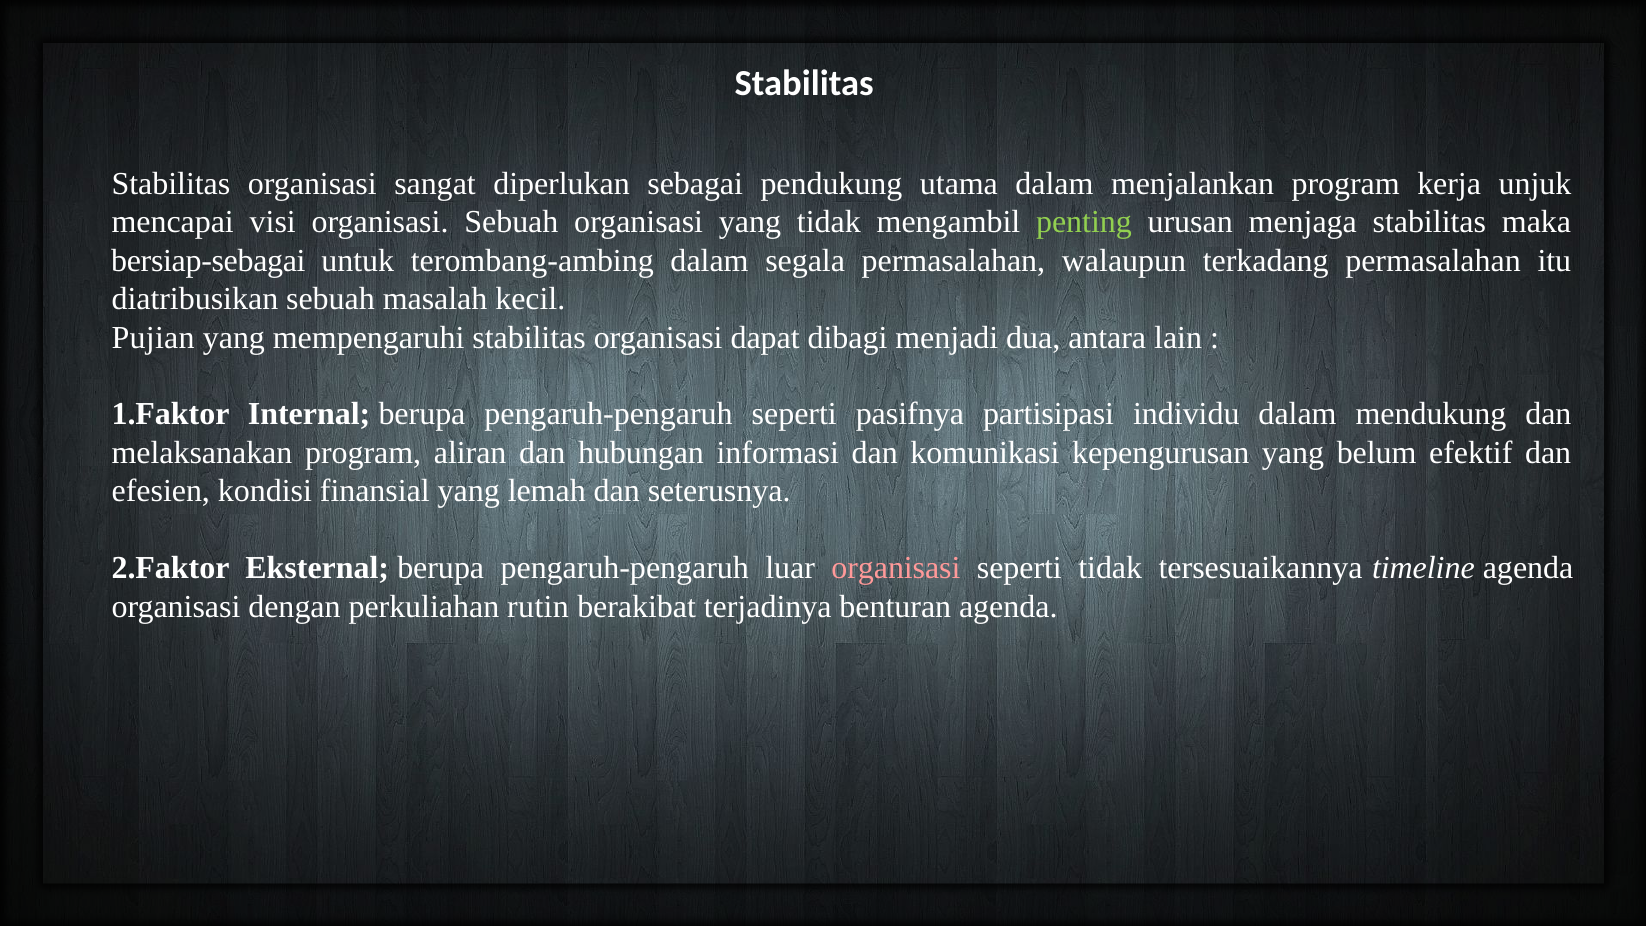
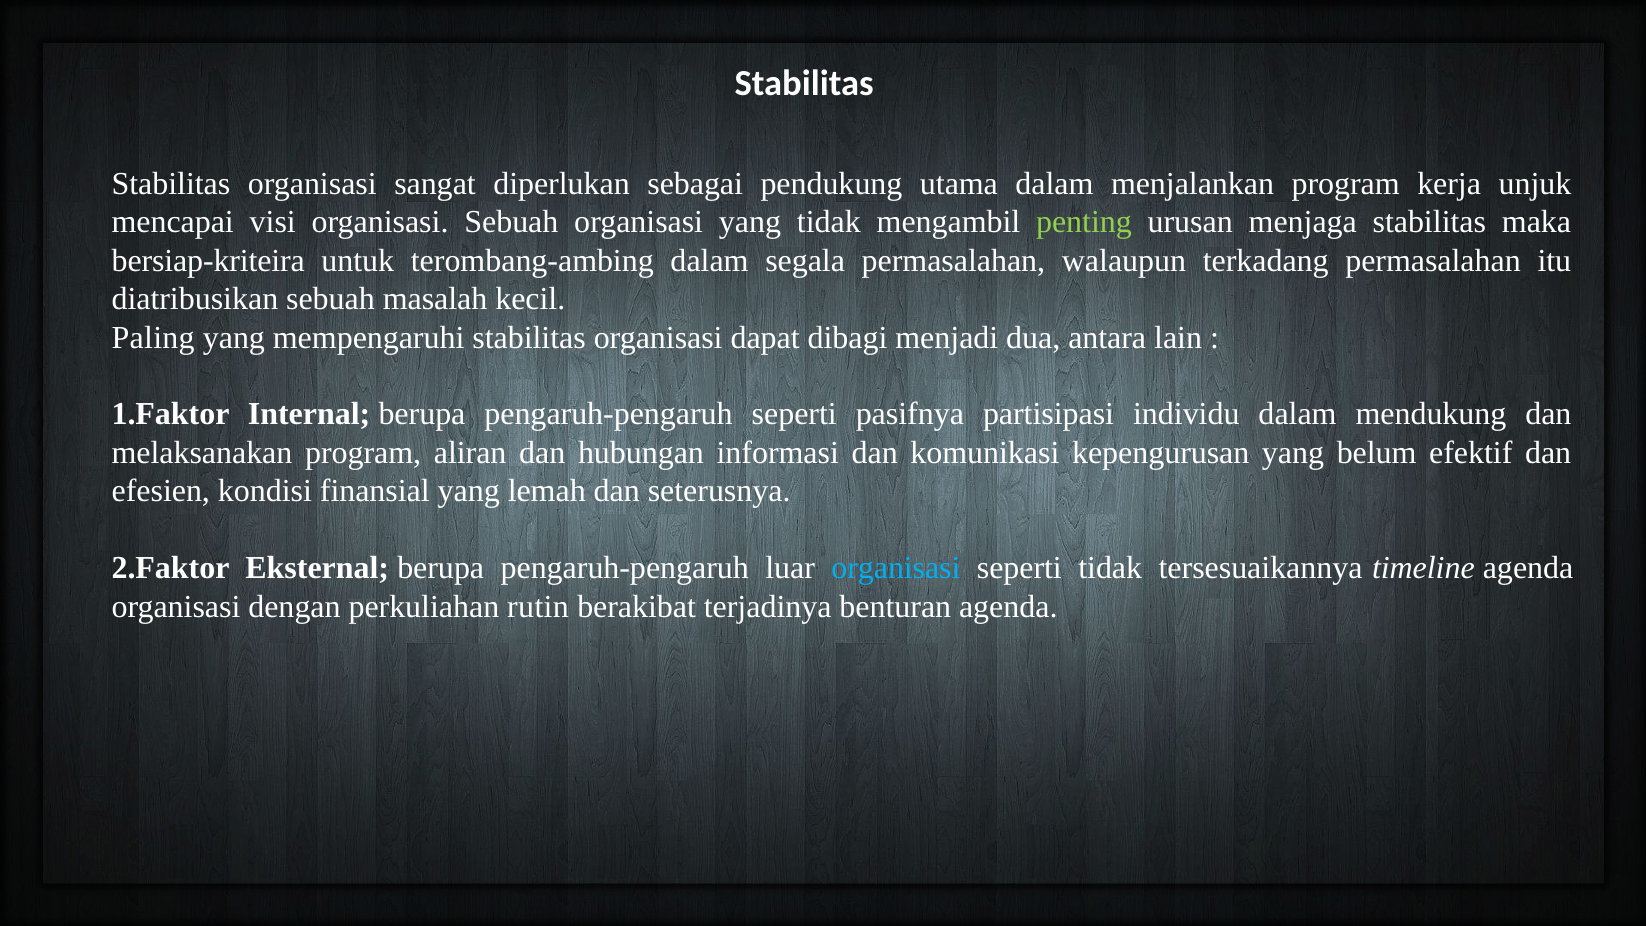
bersiap-sebagai: bersiap-sebagai -> bersiap-kriteira
Pujian: Pujian -> Paling
organisasi at (896, 568) colour: pink -> light blue
